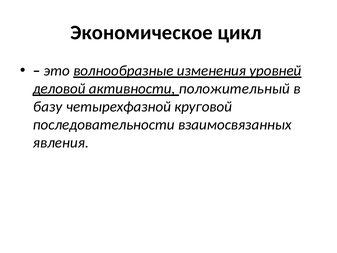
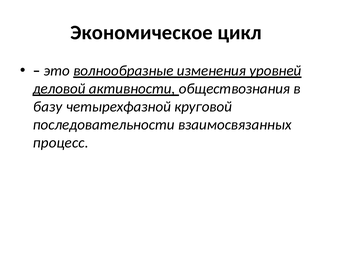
положительный: положительный -> обществознания
явления: явления -> процесс
